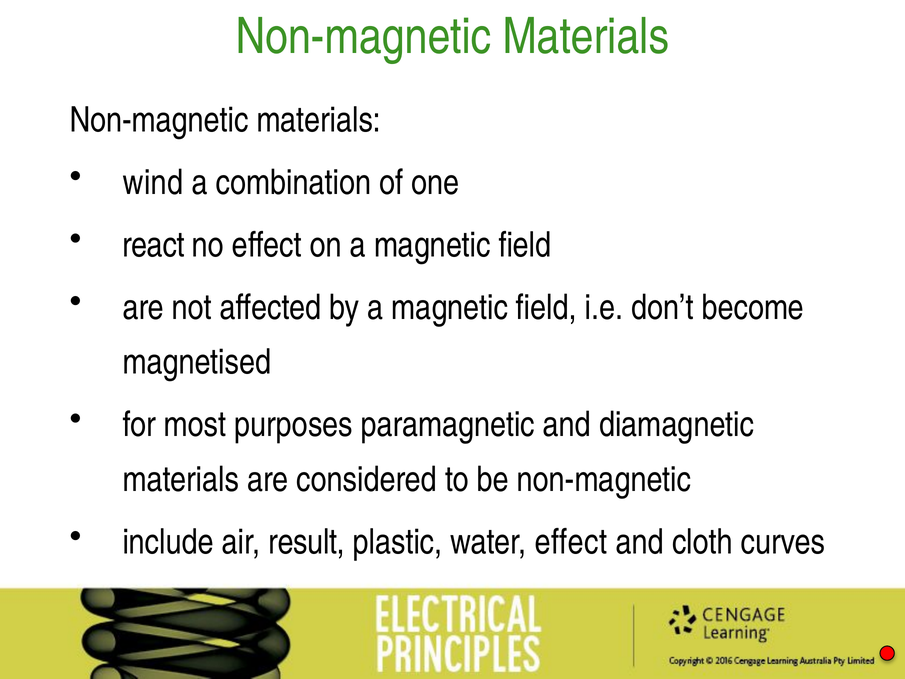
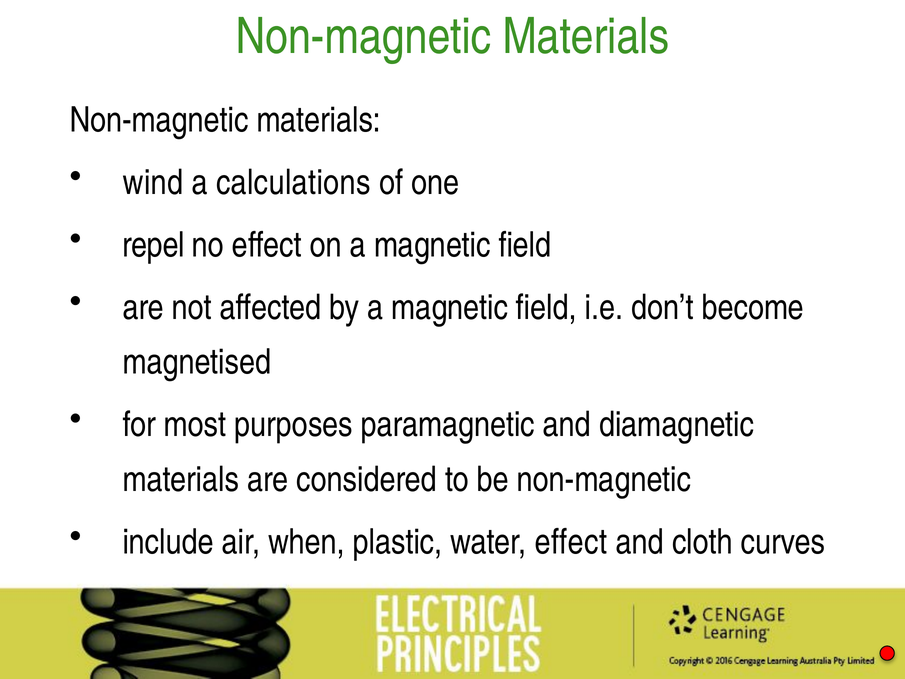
combination: combination -> calculations
react: react -> repel
result: result -> when
